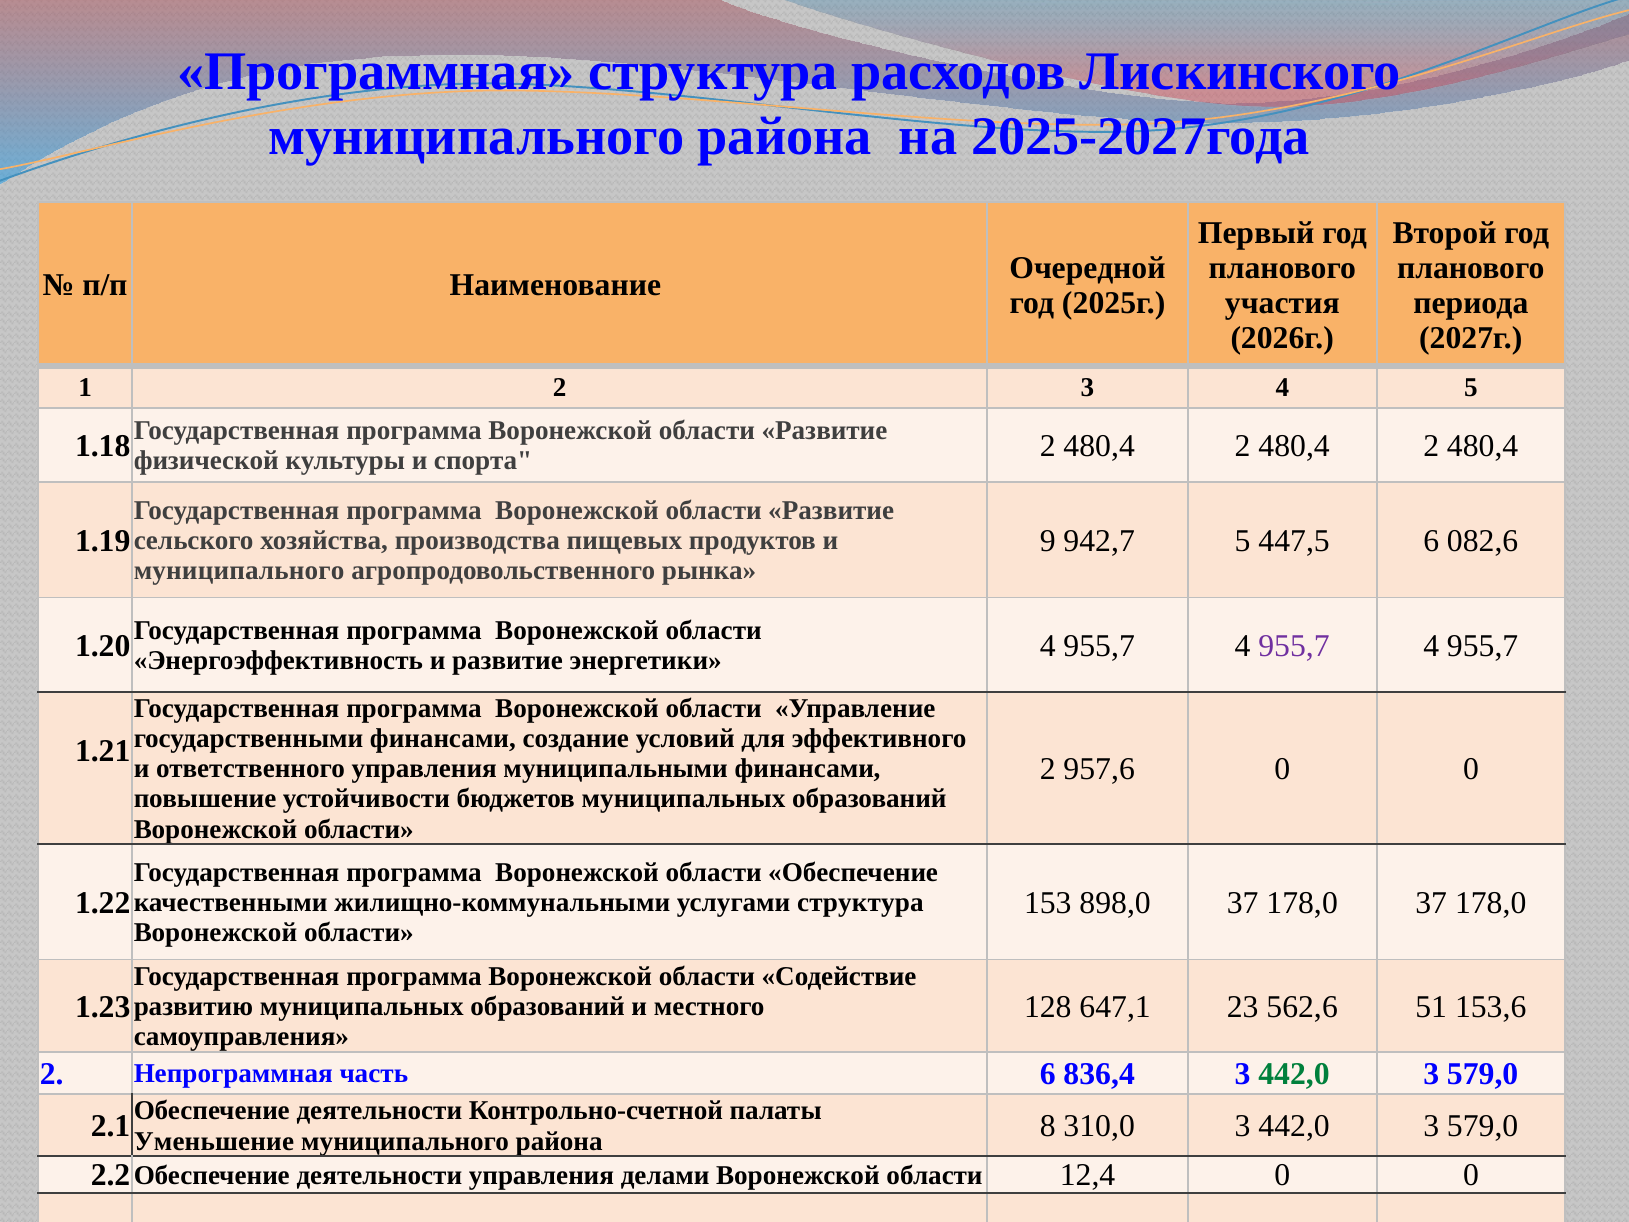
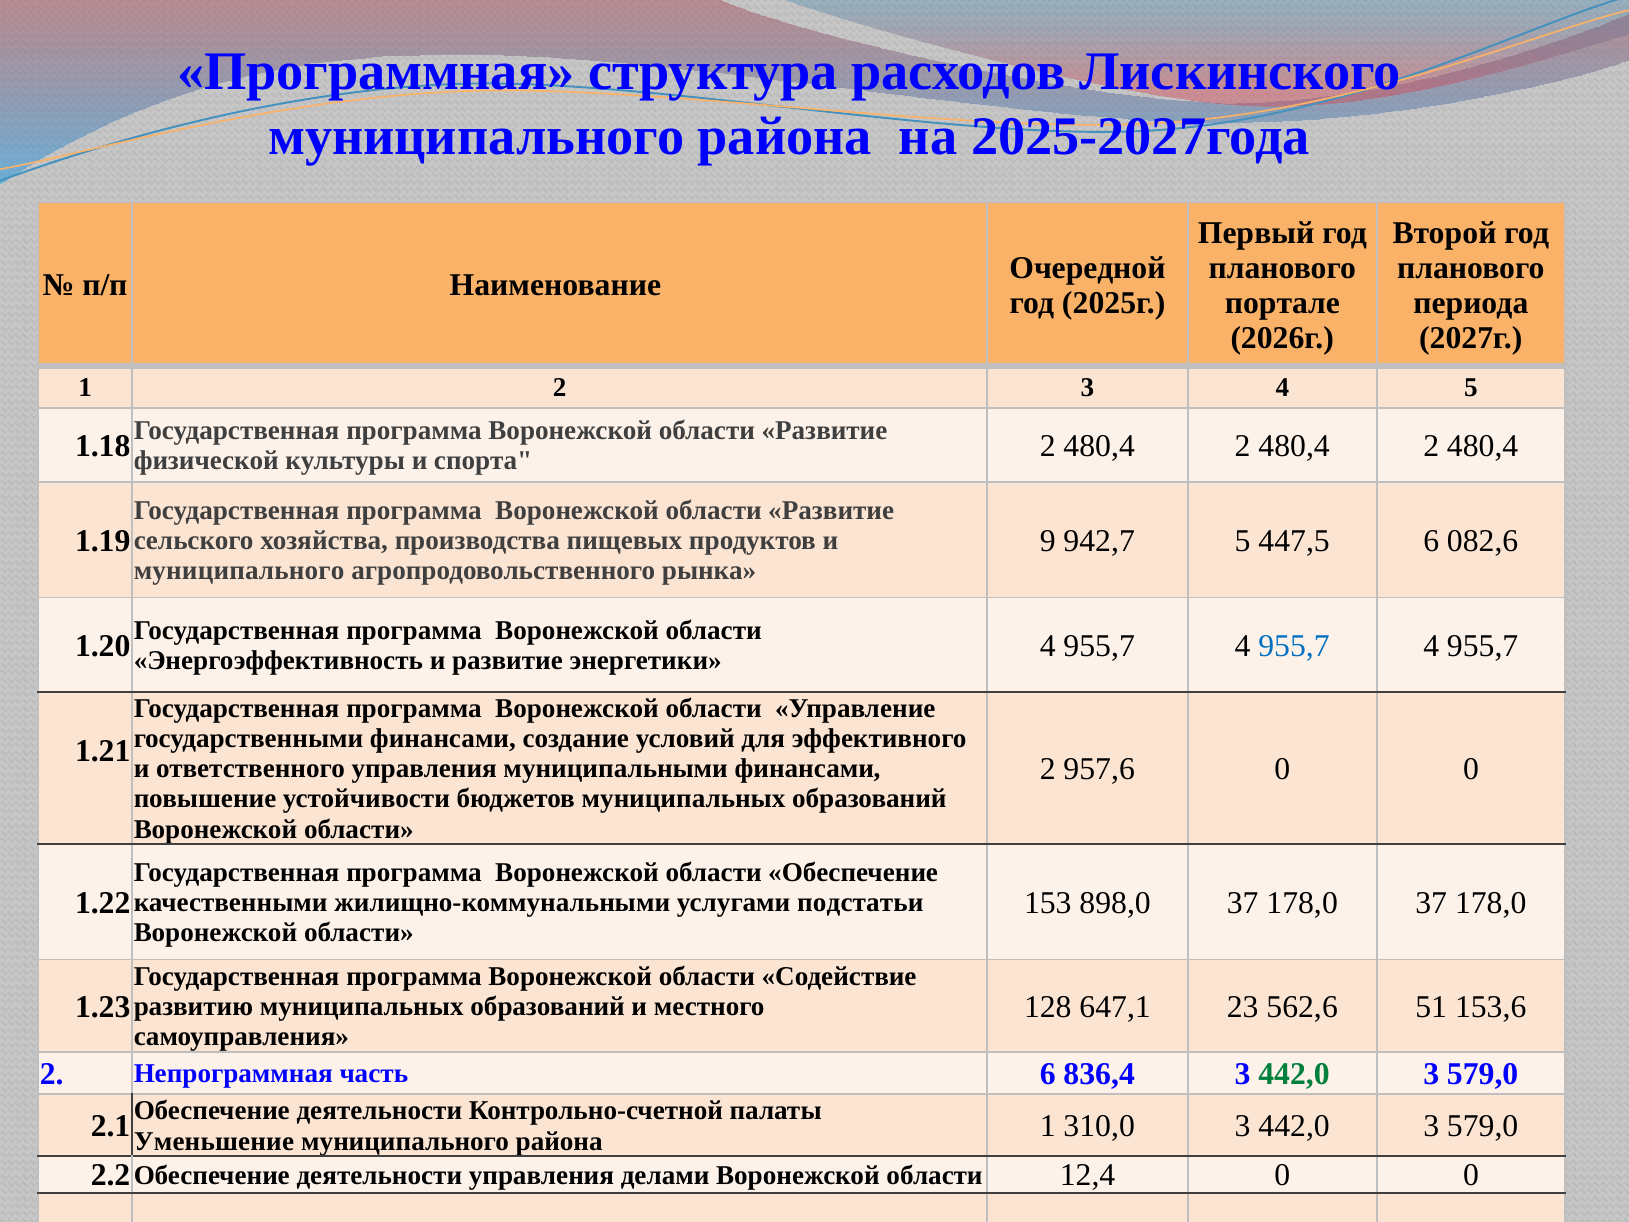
участия: участия -> портале
955,7 at (1294, 645) colour: purple -> blue
услугами структура: структура -> подстатьи
района 8: 8 -> 1
